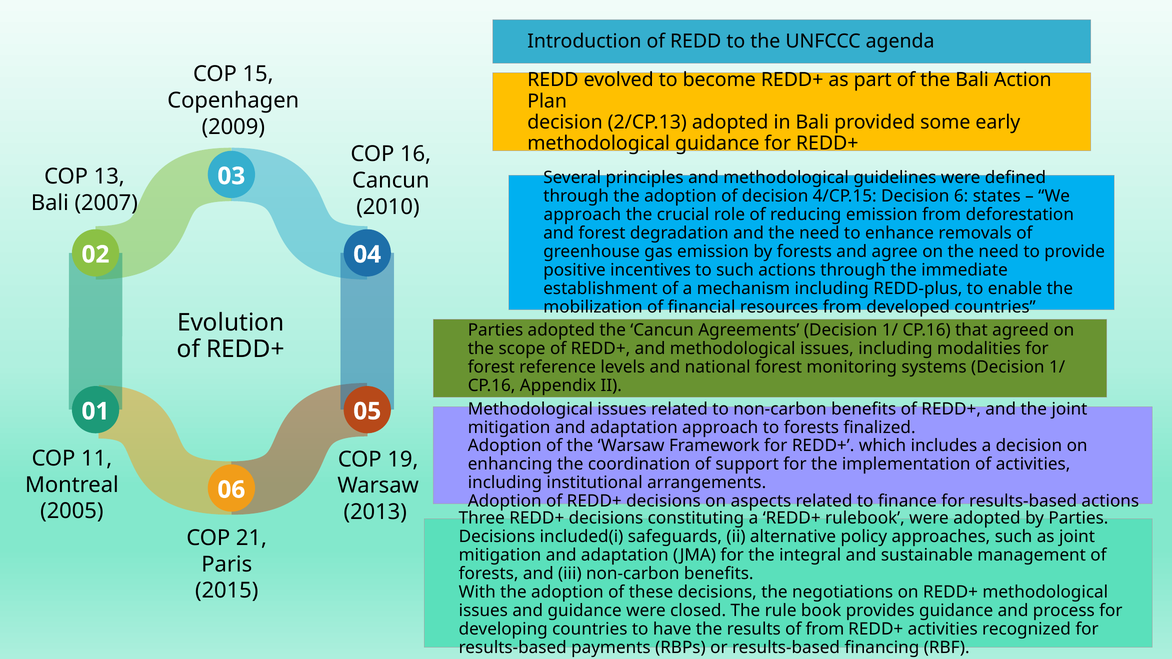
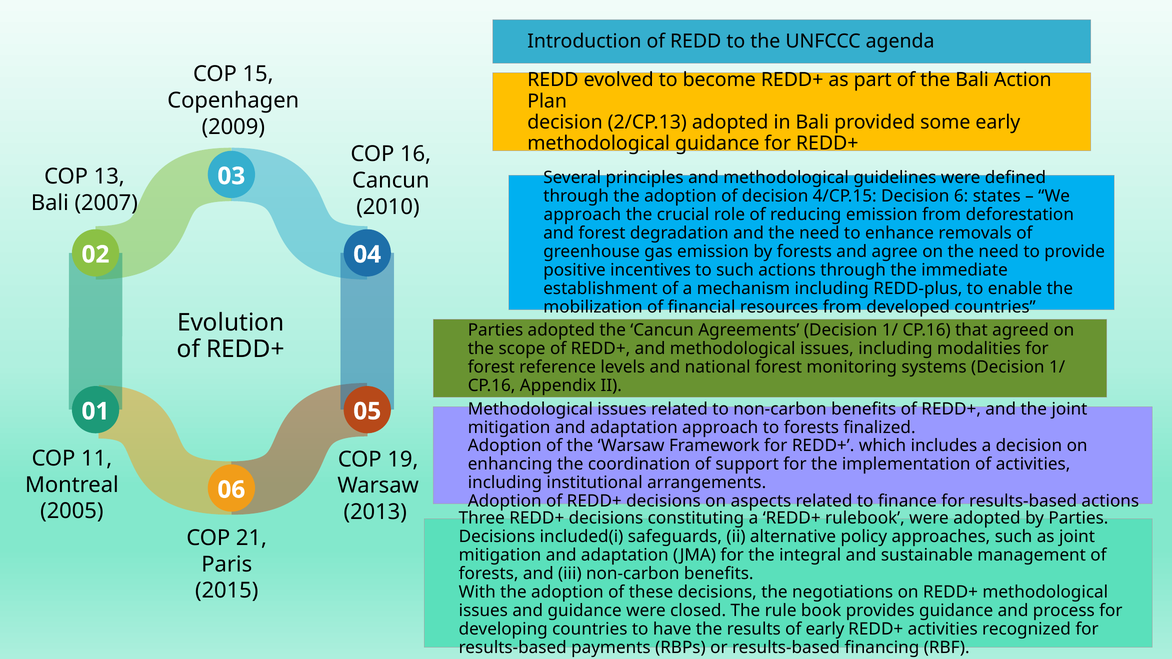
of from: from -> early
